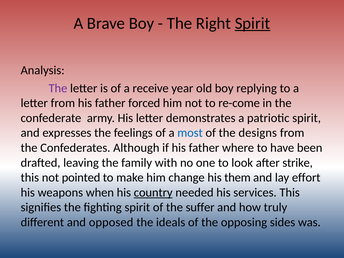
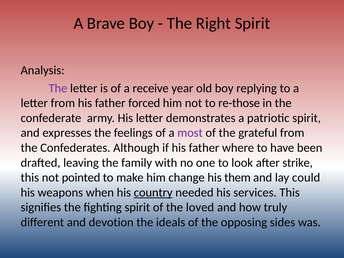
Spirit at (253, 23) underline: present -> none
re-come: re-come -> re-those
most colour: blue -> purple
designs: designs -> grateful
effort: effort -> could
suffer: suffer -> loved
opposed: opposed -> devotion
